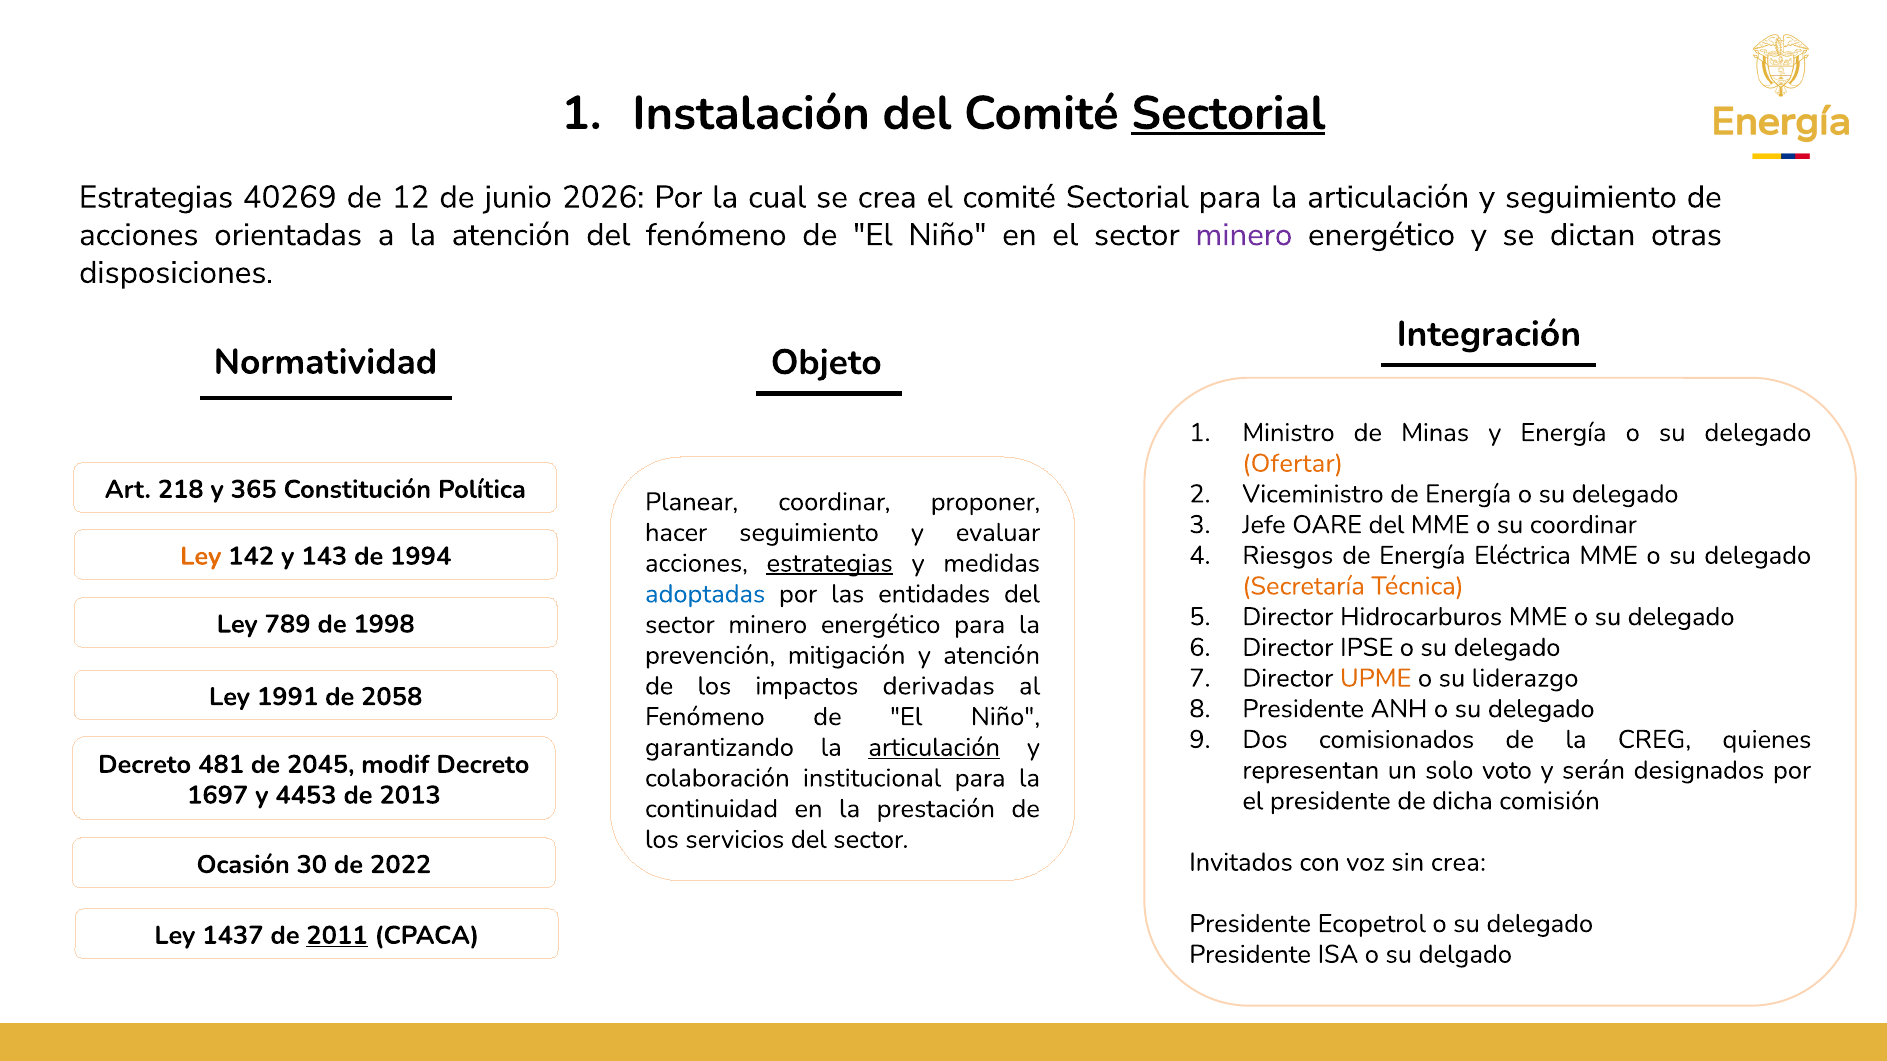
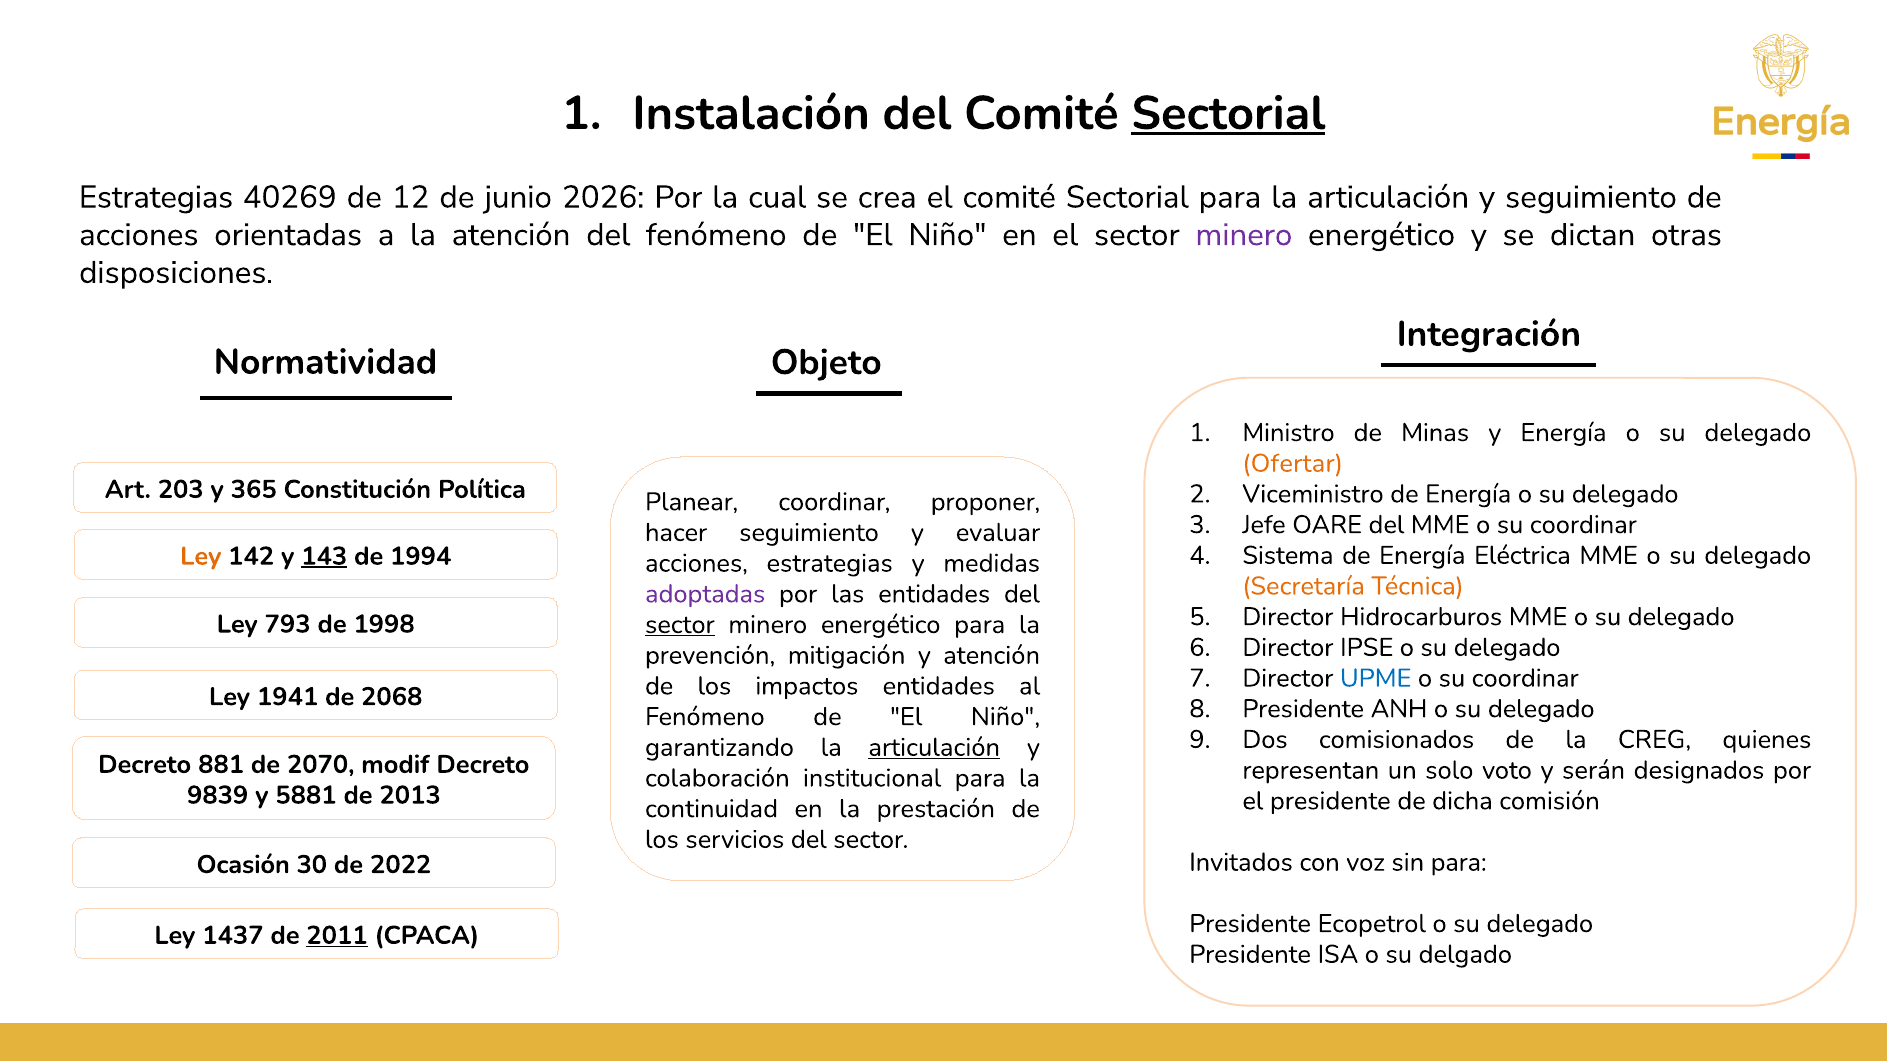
218: 218 -> 203
Riesgos: Riesgos -> Sistema
143 underline: none -> present
estrategias at (830, 563) underline: present -> none
adoptadas colour: blue -> purple
789: 789 -> 793
sector at (680, 625) underline: none -> present
UPME colour: orange -> blue
liderazgo at (1525, 678): liderazgo -> coordinar
impactos derivadas: derivadas -> entidades
1991: 1991 -> 1941
2058: 2058 -> 2068
481: 481 -> 881
2045: 2045 -> 2070
1697: 1697 -> 9839
4453: 4453 -> 5881
sin crea: crea -> para
